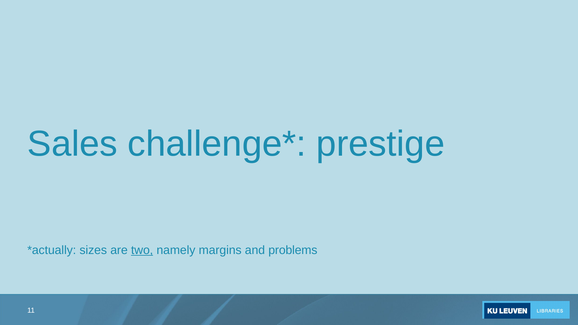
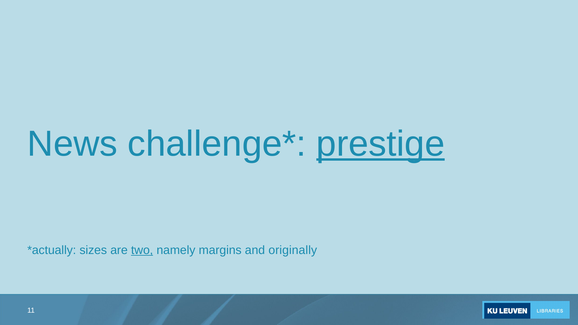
Sales: Sales -> News
prestige underline: none -> present
problems: problems -> originally
